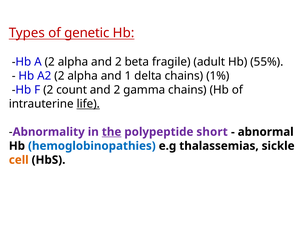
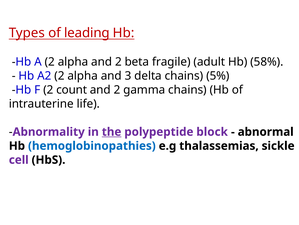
genetic: genetic -> leading
55%: 55% -> 58%
1: 1 -> 3
1%: 1% -> 5%
life underline: present -> none
short: short -> block
cell colour: orange -> purple
